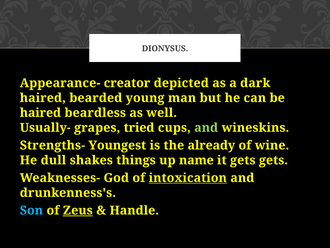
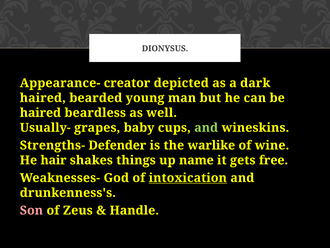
tried: tried -> baby
Youngest: Youngest -> Defender
already: already -> warlike
dull: dull -> hair
gets gets: gets -> free
Son colour: light blue -> pink
Zeus underline: present -> none
